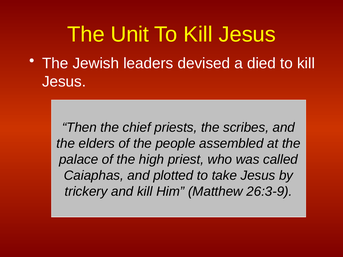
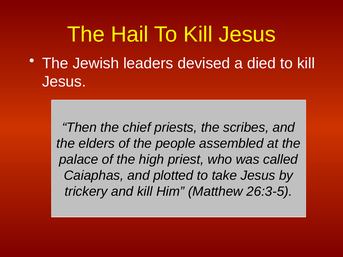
Unit: Unit -> Hail
26:3-9: 26:3-9 -> 26:3-5
